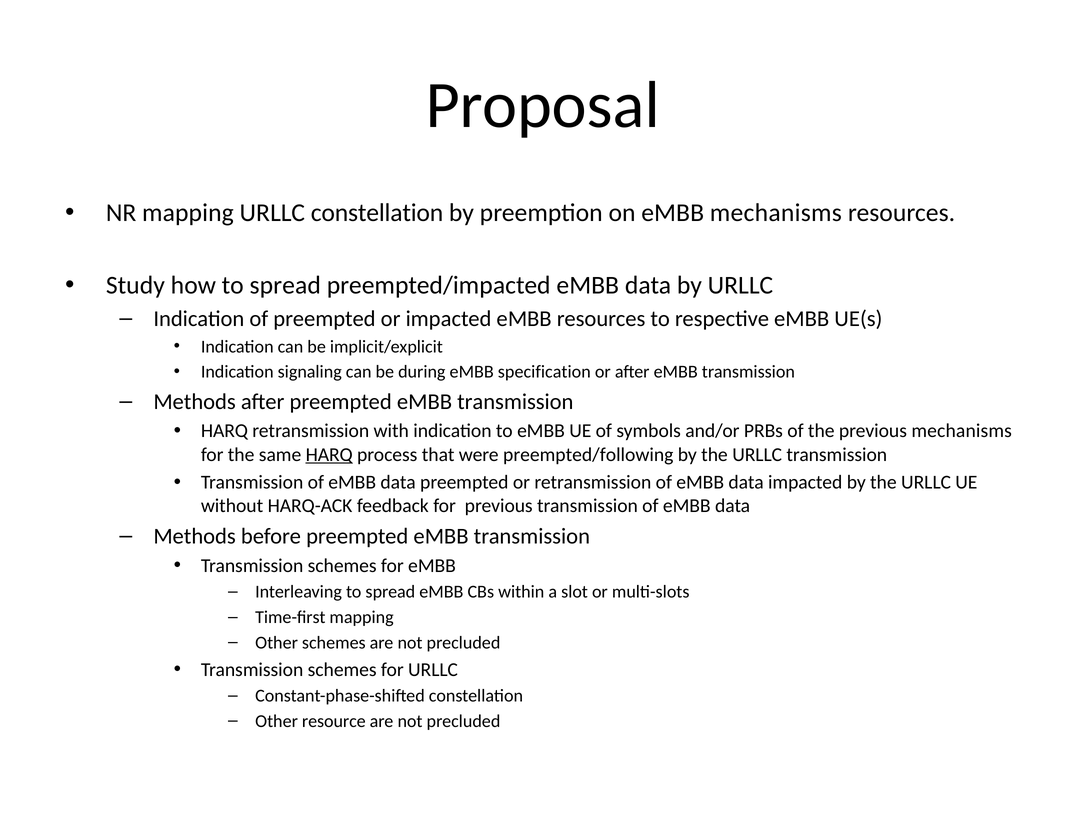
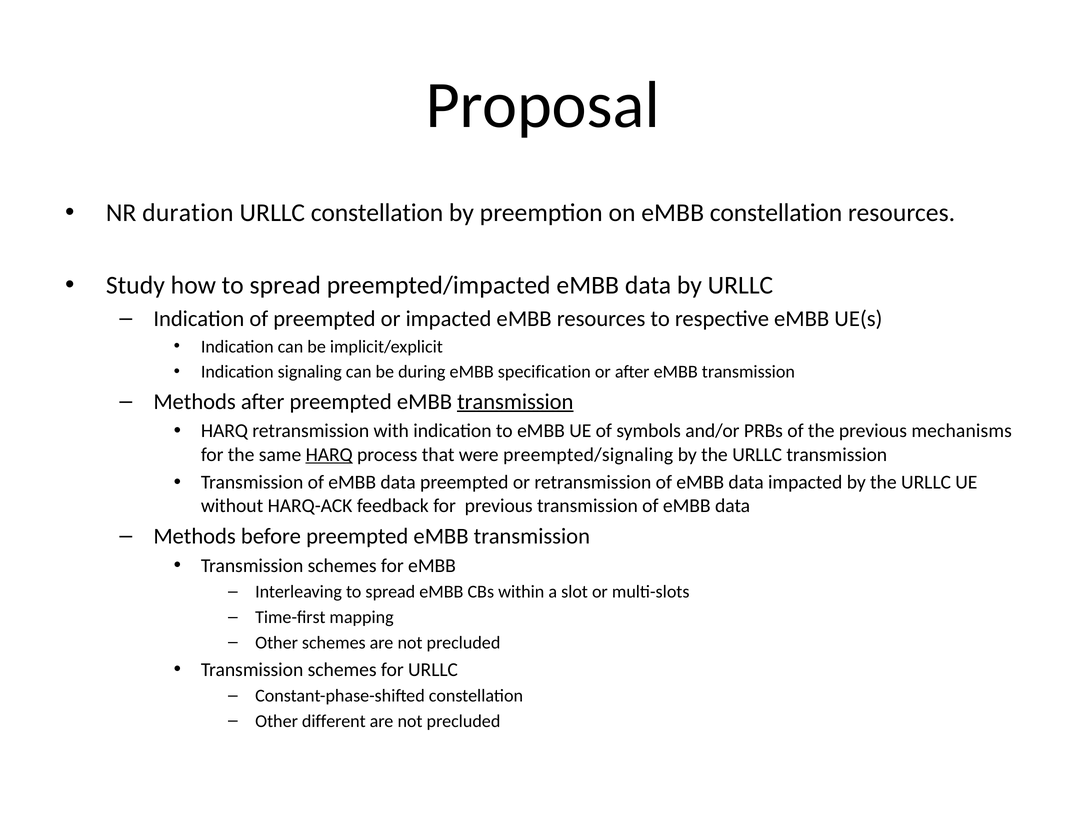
NR mapping: mapping -> duration
eMBB mechanisms: mechanisms -> constellation
transmission at (515, 401) underline: none -> present
preempted/following: preempted/following -> preempted/signaling
resource: resource -> different
